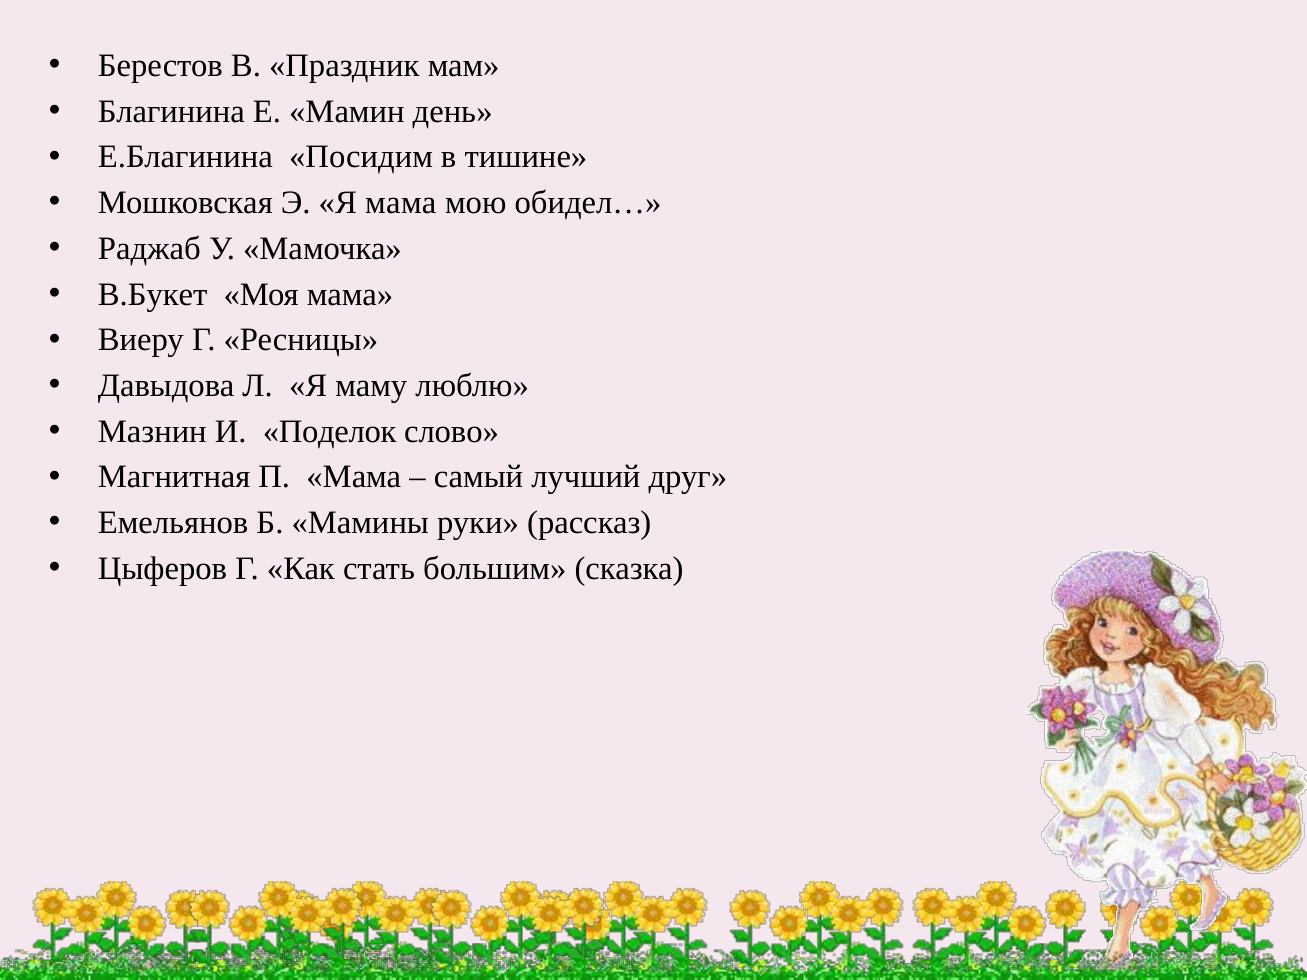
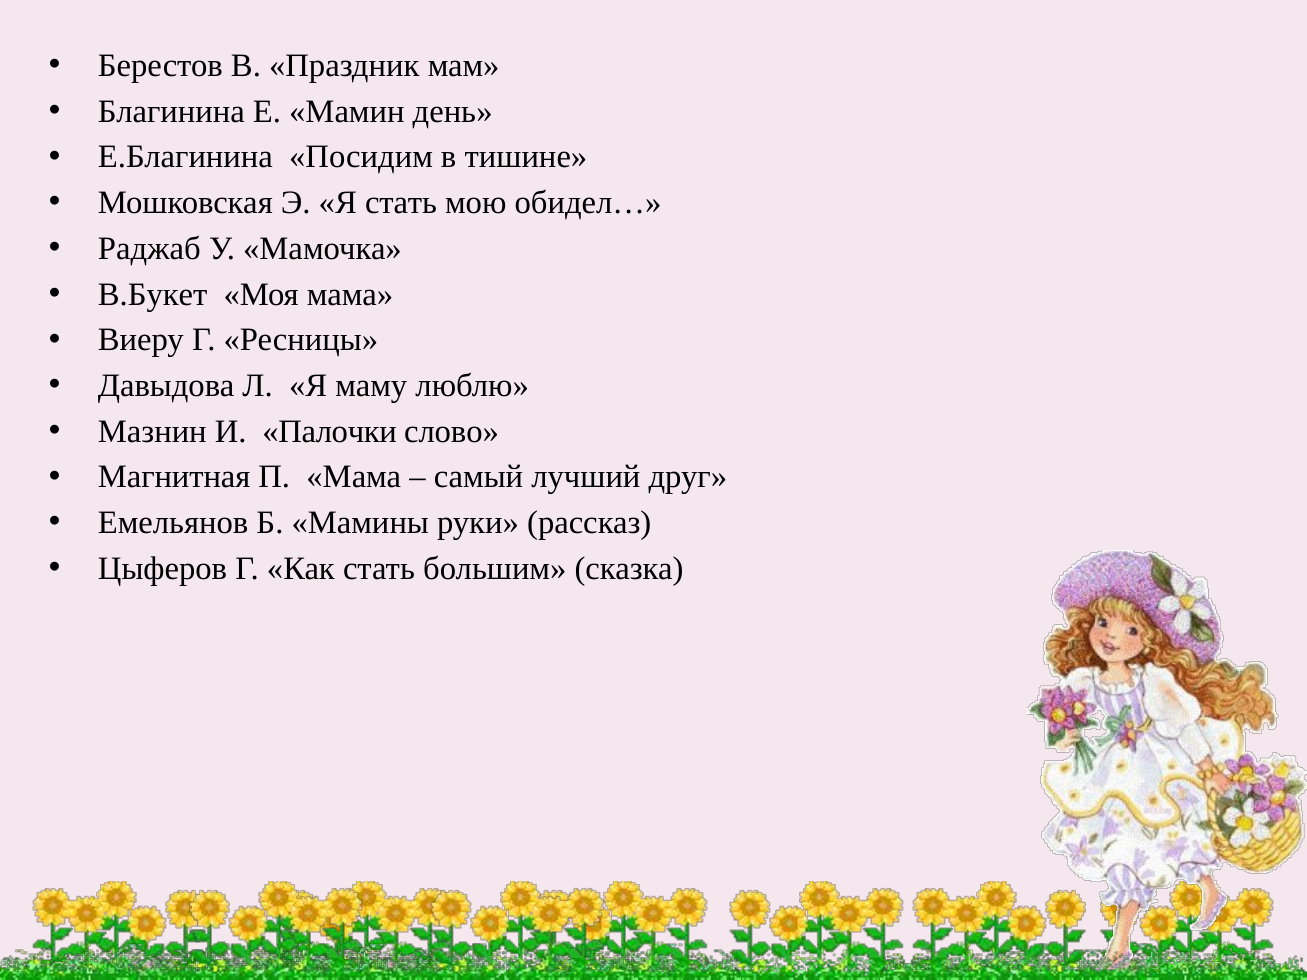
Я мама: мама -> стать
Поделок: Поделок -> Палочки
